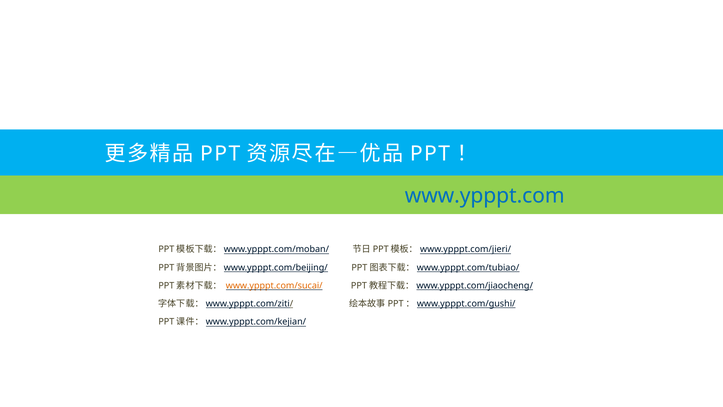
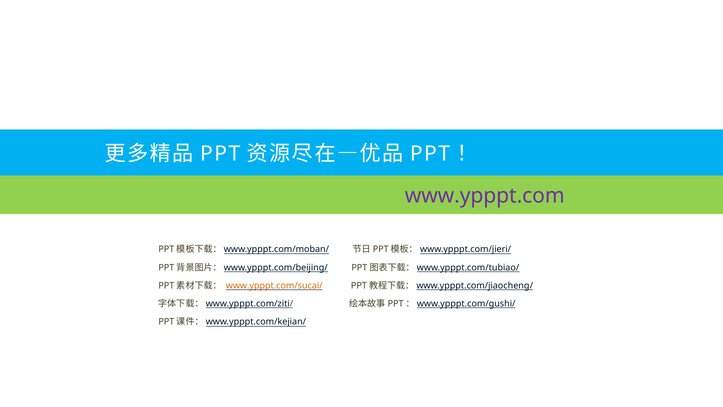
www.ypppt.com colour: blue -> purple
